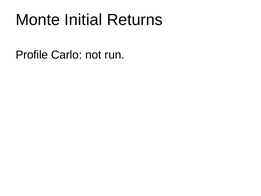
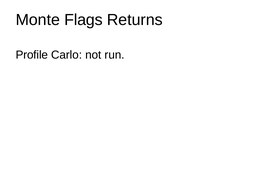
Initial: Initial -> Flags
